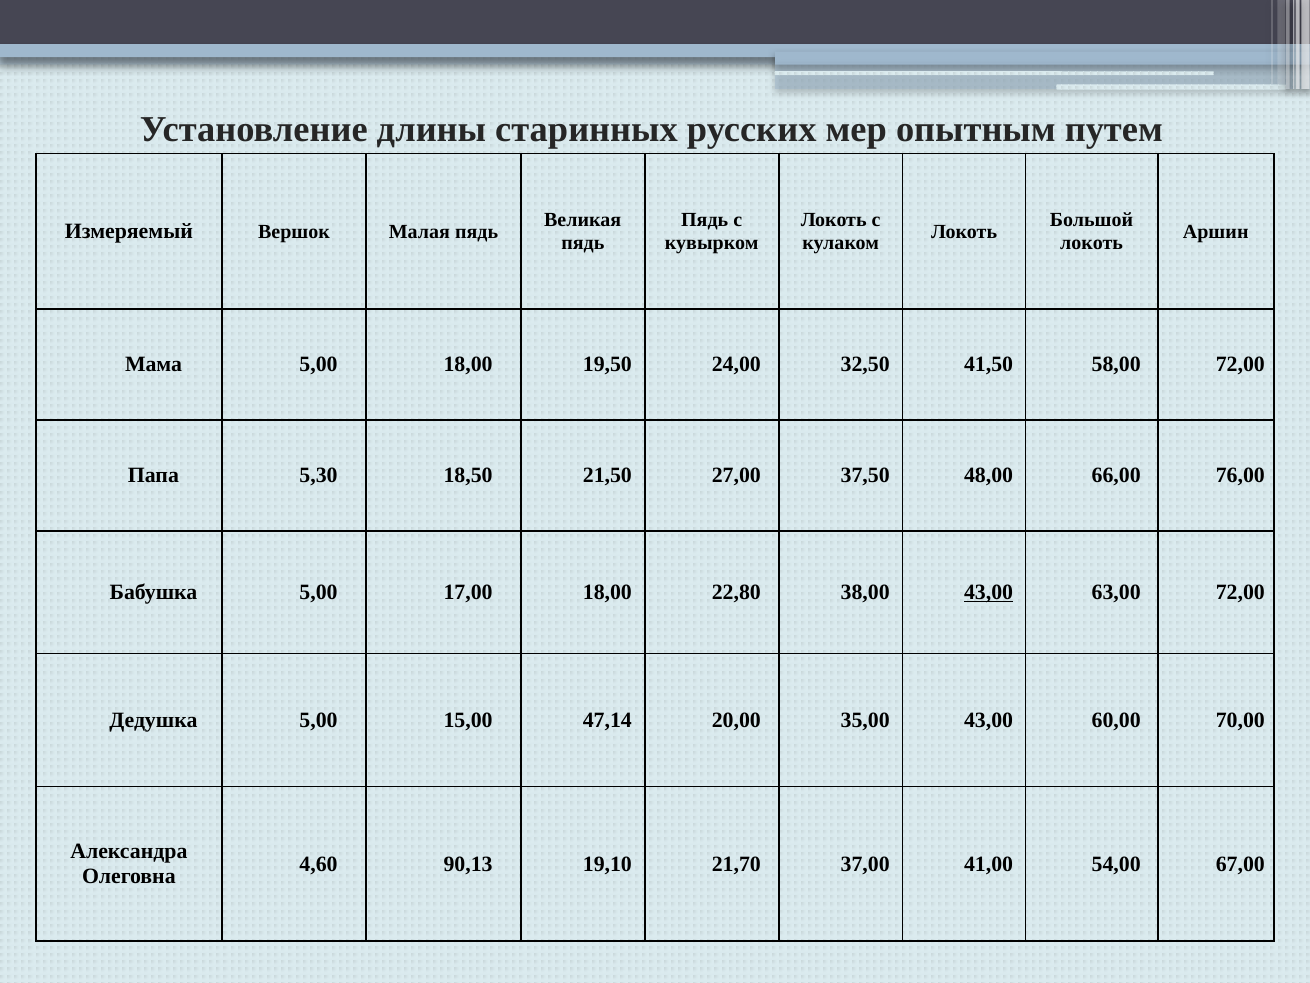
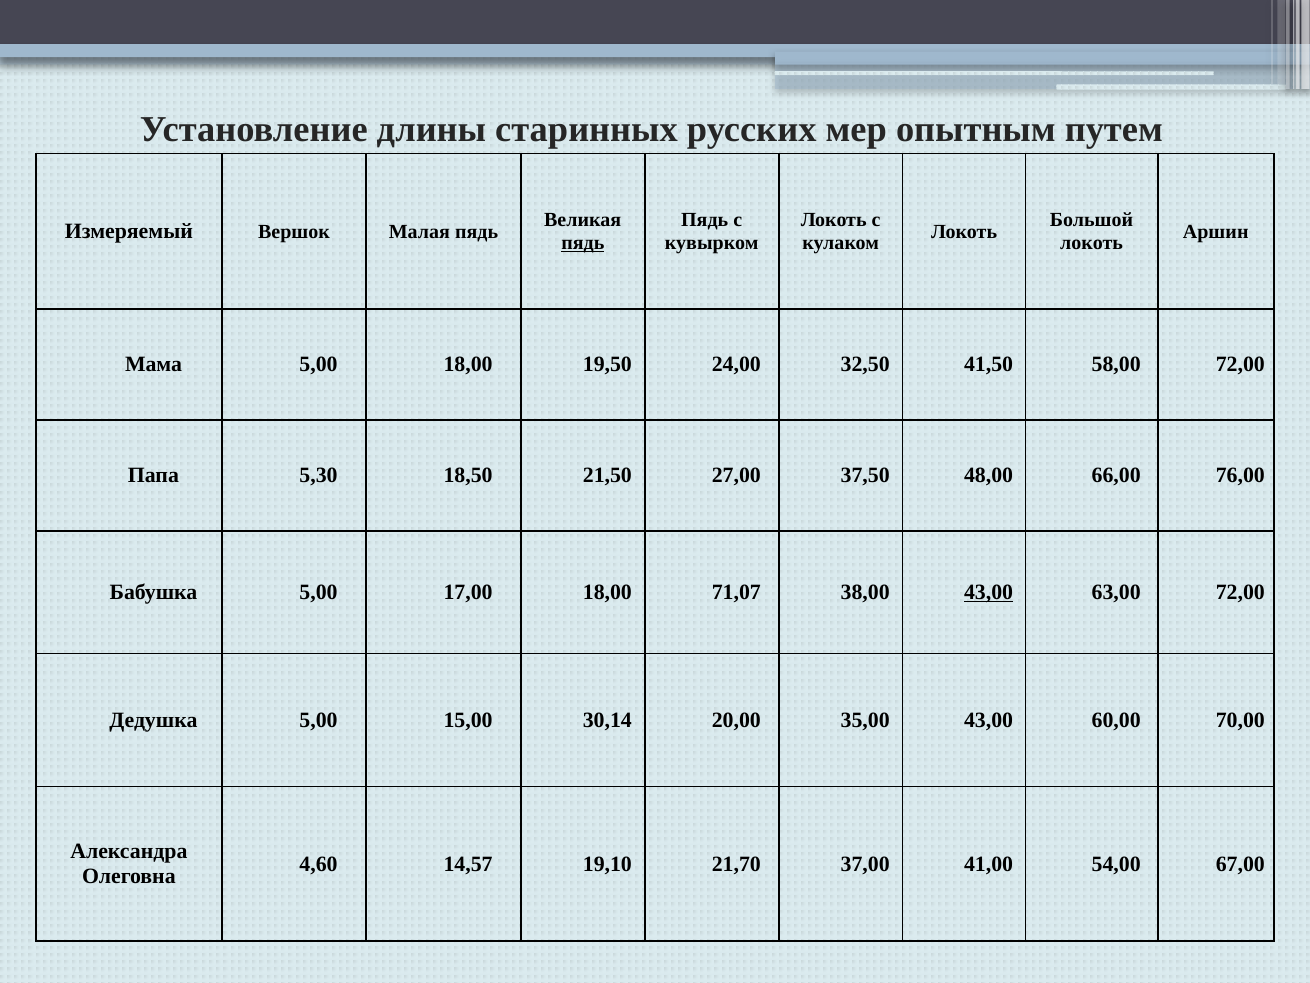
пядь at (583, 243) underline: none -> present
22,80: 22,80 -> 71,07
47,14: 47,14 -> 30,14
90,13: 90,13 -> 14,57
